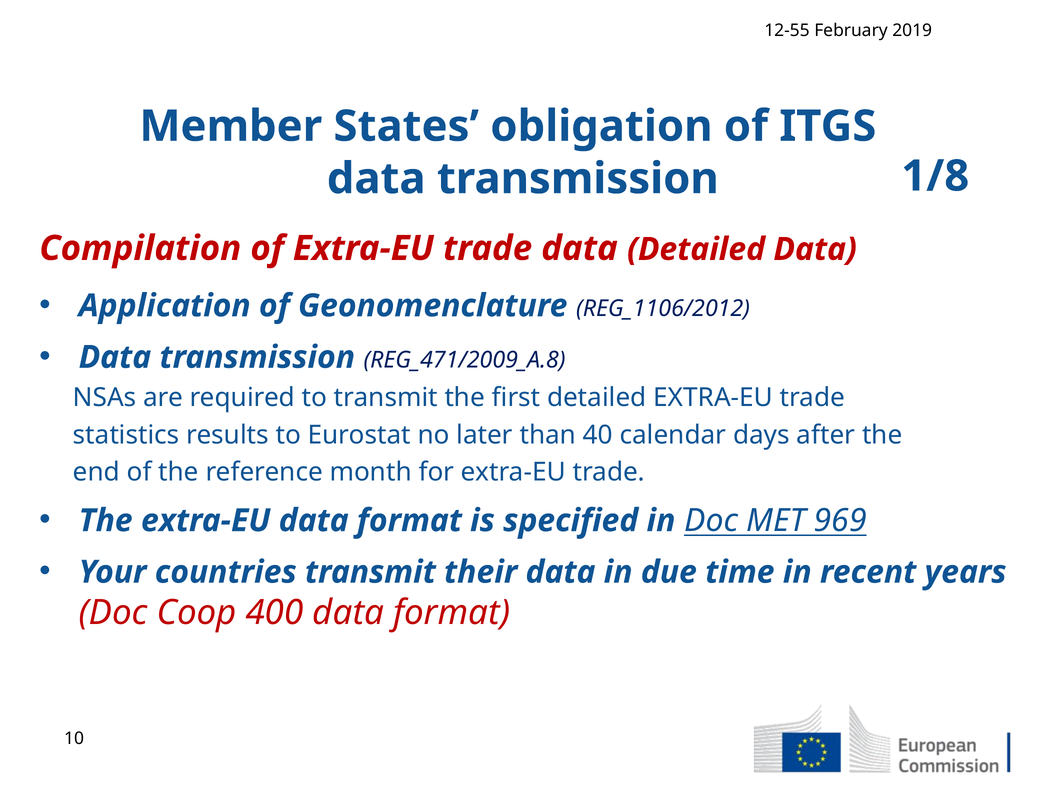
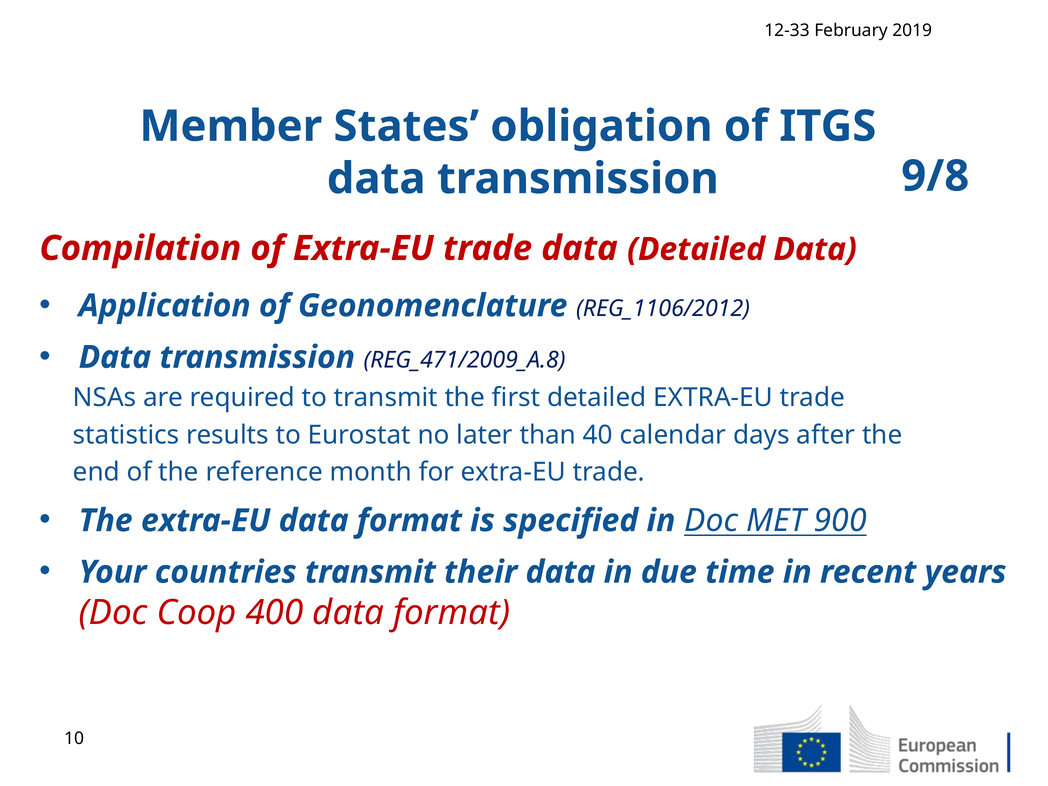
12-55: 12-55 -> 12-33
1/8: 1/8 -> 9/8
969: 969 -> 900
